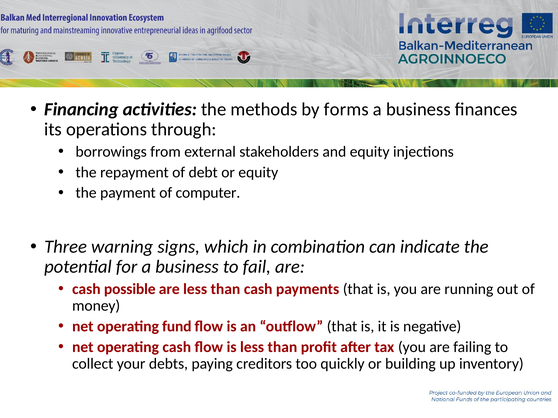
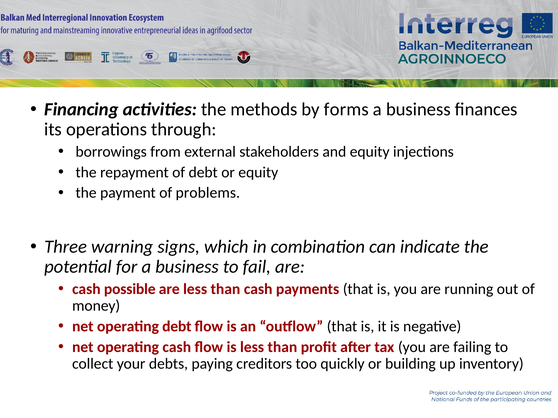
computer: computer -> problems
operating fund: fund -> debt
